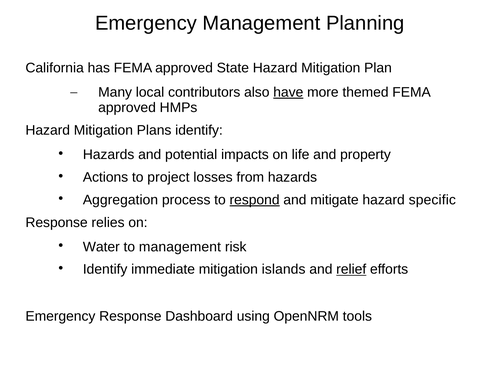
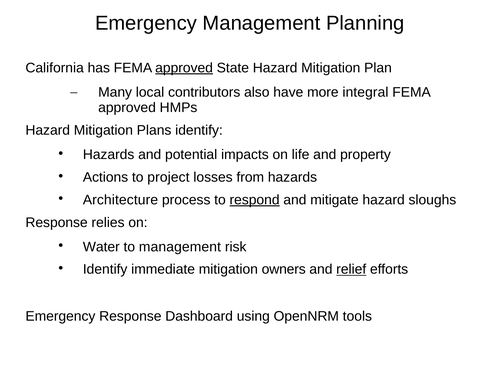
approved at (184, 68) underline: none -> present
have underline: present -> none
themed: themed -> integral
Aggregation: Aggregation -> Architecture
specific: specific -> sloughs
islands: islands -> owners
